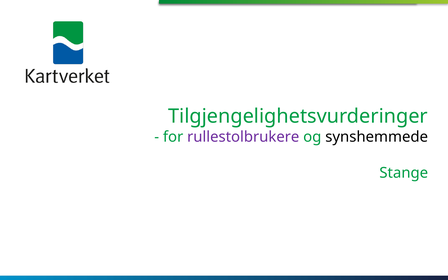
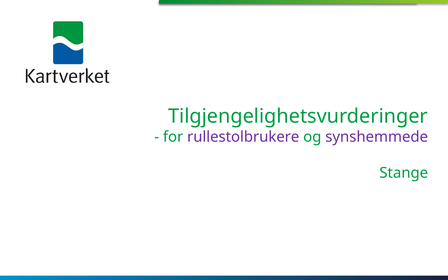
synshemmede colour: black -> purple
